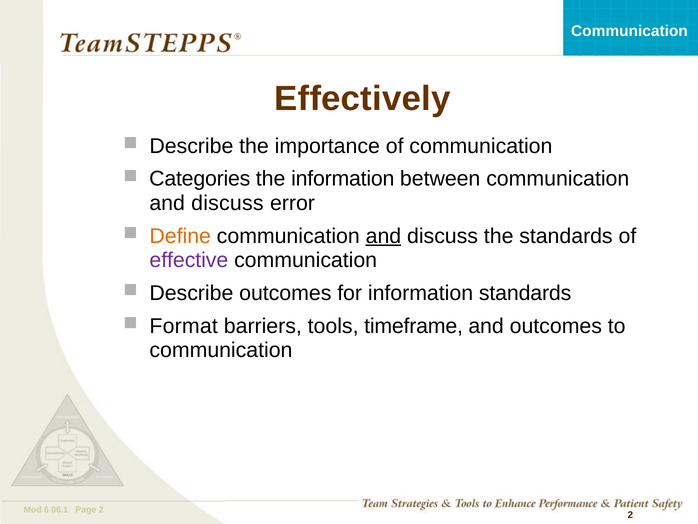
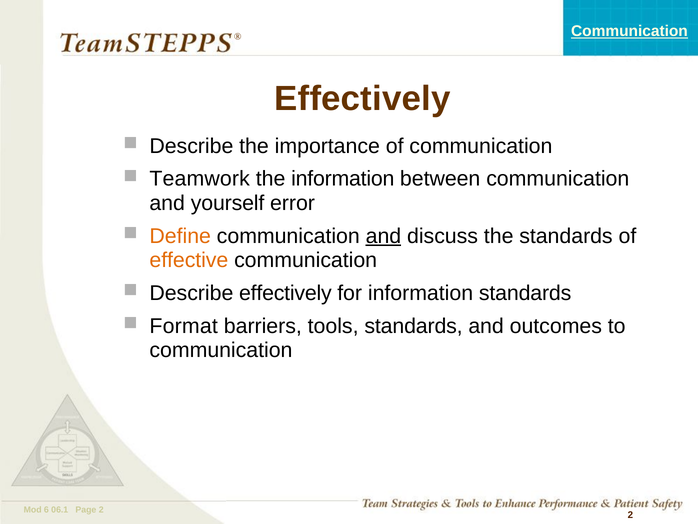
Communication at (629, 31) underline: none -> present
Categories: Categories -> Teamwork
discuss at (227, 203): discuss -> yourself
effective colour: purple -> orange
Describe outcomes: outcomes -> effectively
tools timeframe: timeframe -> standards
